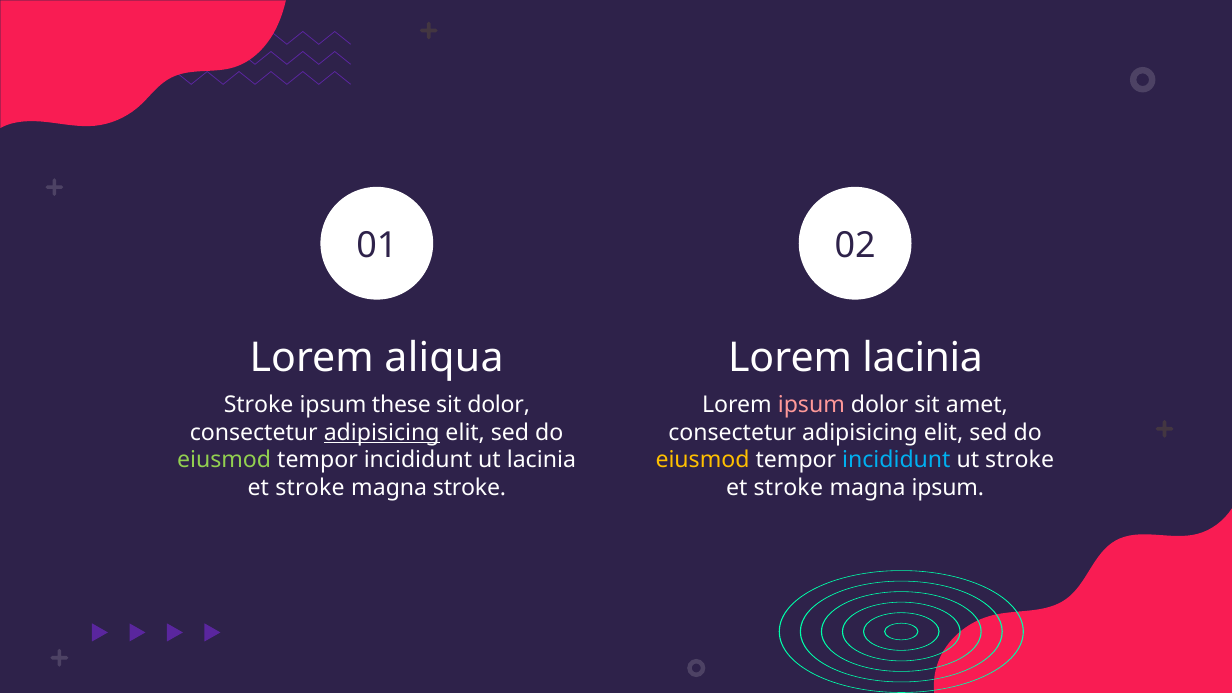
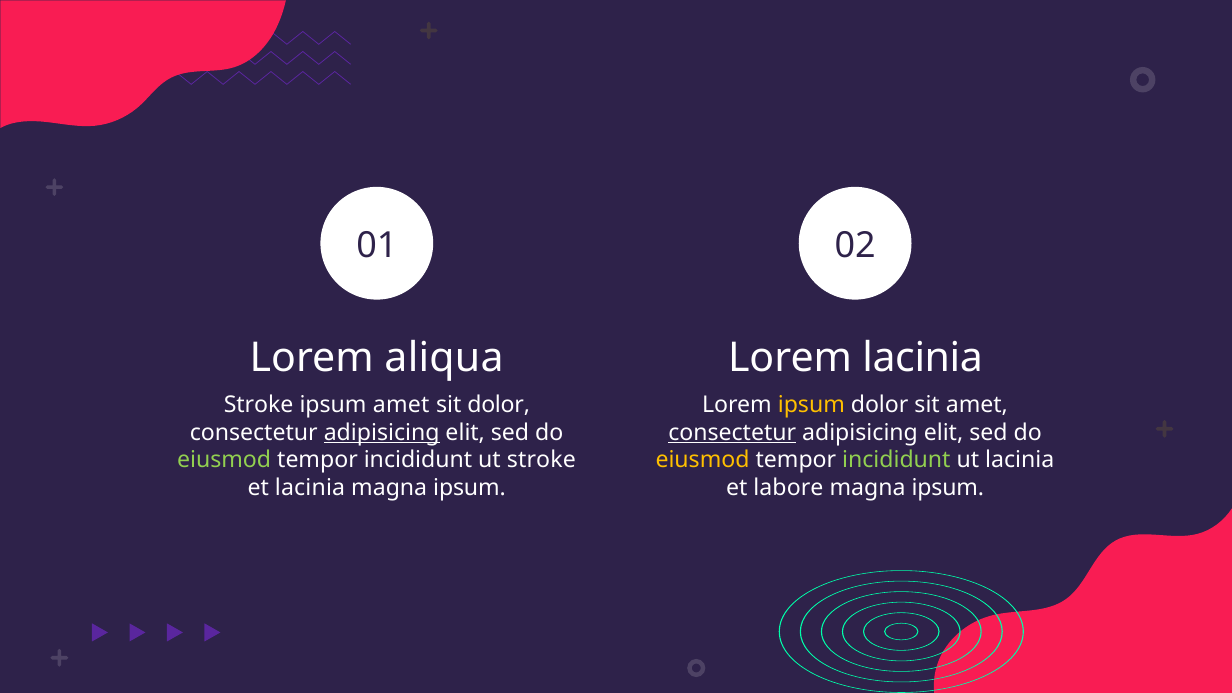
ipsum these: these -> amet
ipsum at (811, 405) colour: pink -> yellow
consectetur at (732, 433) underline: none -> present
ut lacinia: lacinia -> stroke
incididunt at (896, 460) colour: light blue -> light green
ut stroke: stroke -> lacinia
stroke at (310, 488): stroke -> lacinia
stroke at (470, 488): stroke -> ipsum
stroke at (788, 488): stroke -> labore
